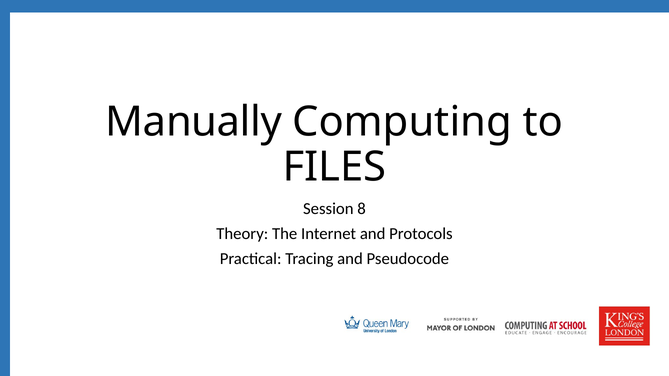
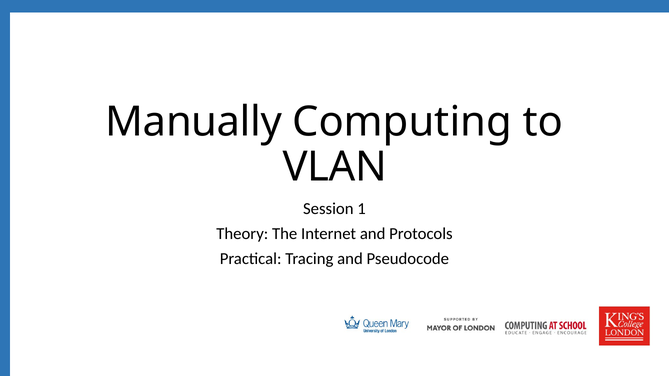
FILES: FILES -> VLAN
8: 8 -> 1
